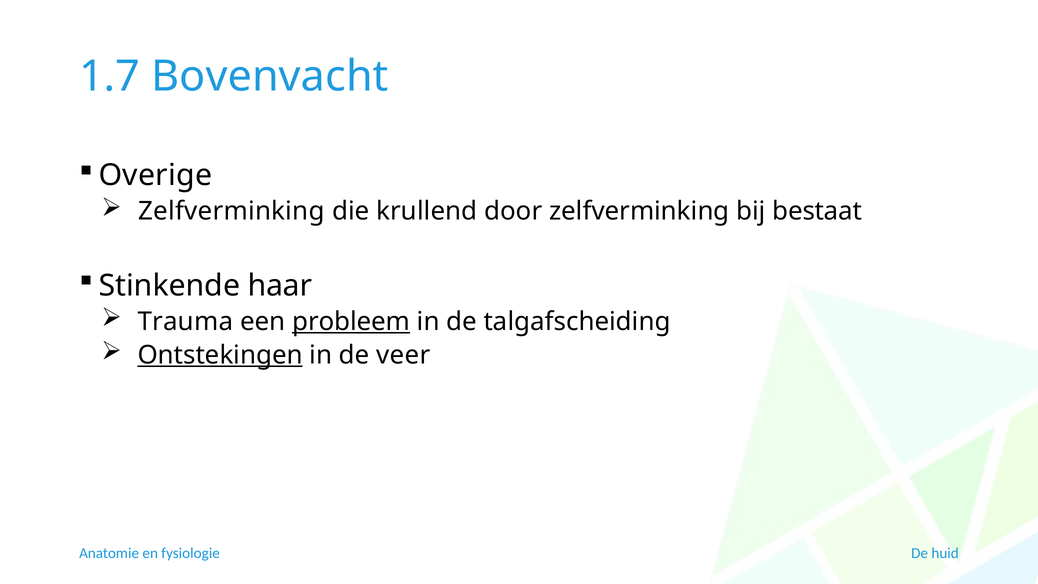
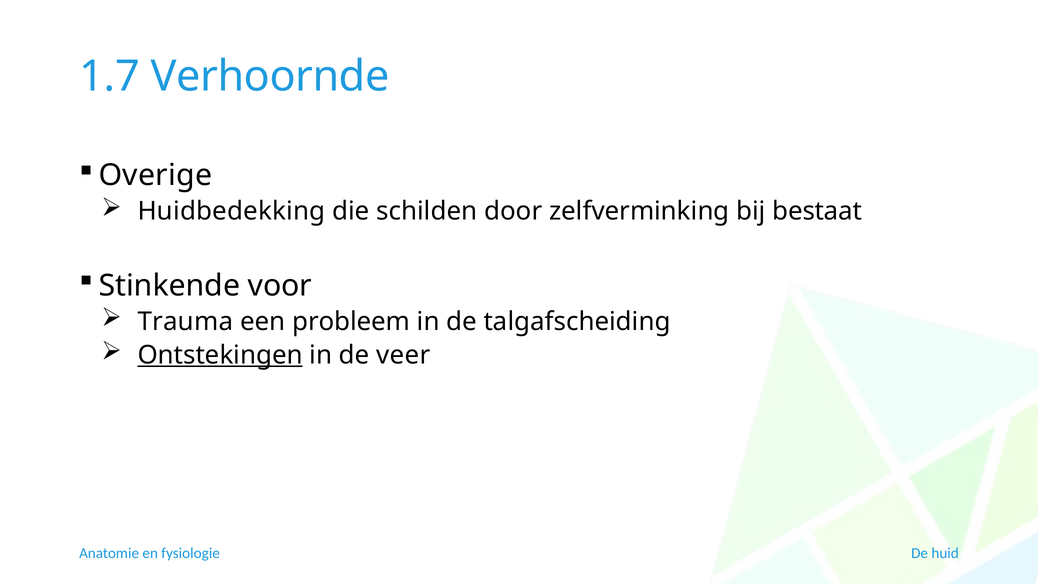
Bovenvacht: Bovenvacht -> Verhoornde
Zelfverminking at (231, 211): Zelfverminking -> Huidbedekking
krullend: krullend -> schilden
haar: haar -> voor
probleem underline: present -> none
